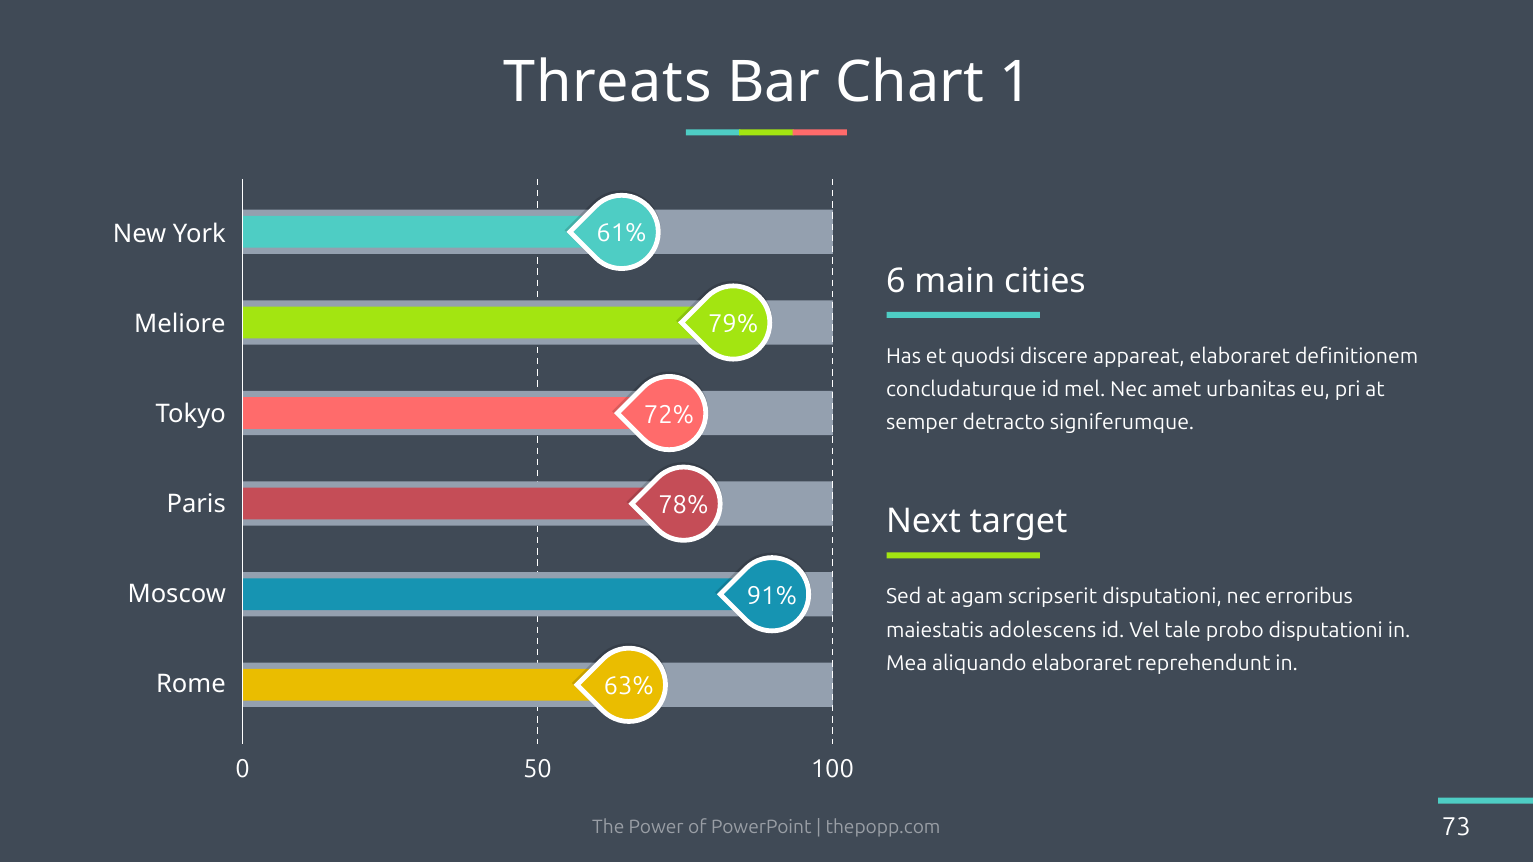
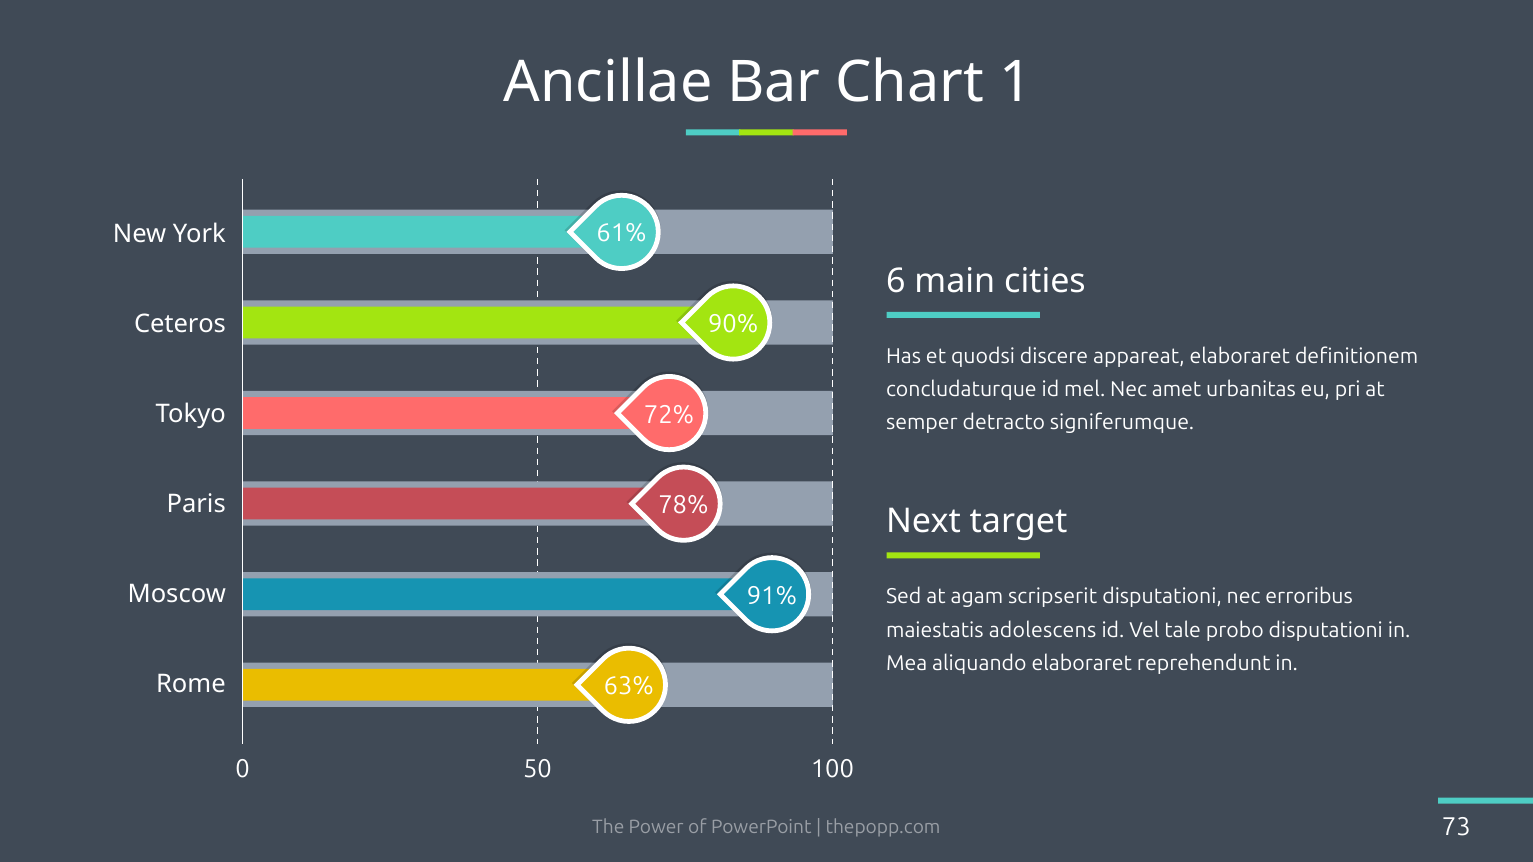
Threats: Threats -> Ancillae
79%: 79% -> 90%
Meliore: Meliore -> Ceteros
